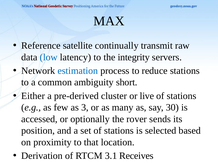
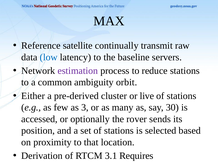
integrity: integrity -> baseline
estimation colour: blue -> purple
short: short -> orbit
Receives: Receives -> Requires
